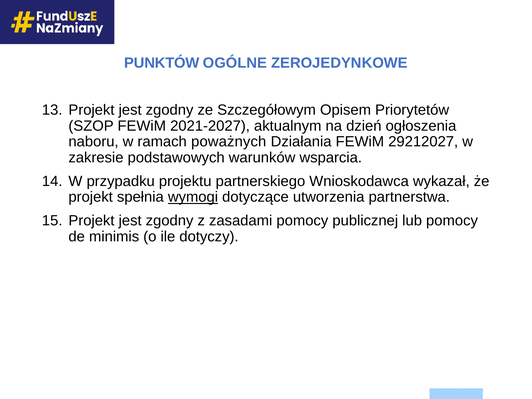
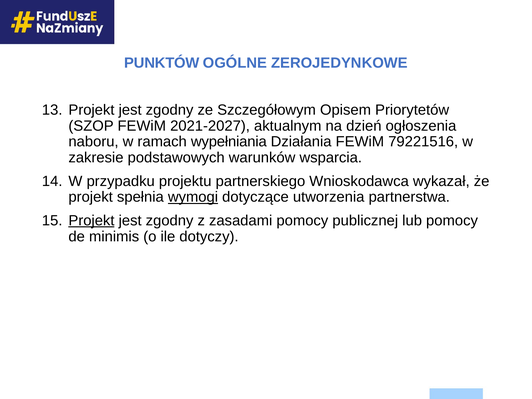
poważnych: poważnych -> wypełniania
29212027: 29212027 -> 79221516
Projekt at (91, 220) underline: none -> present
